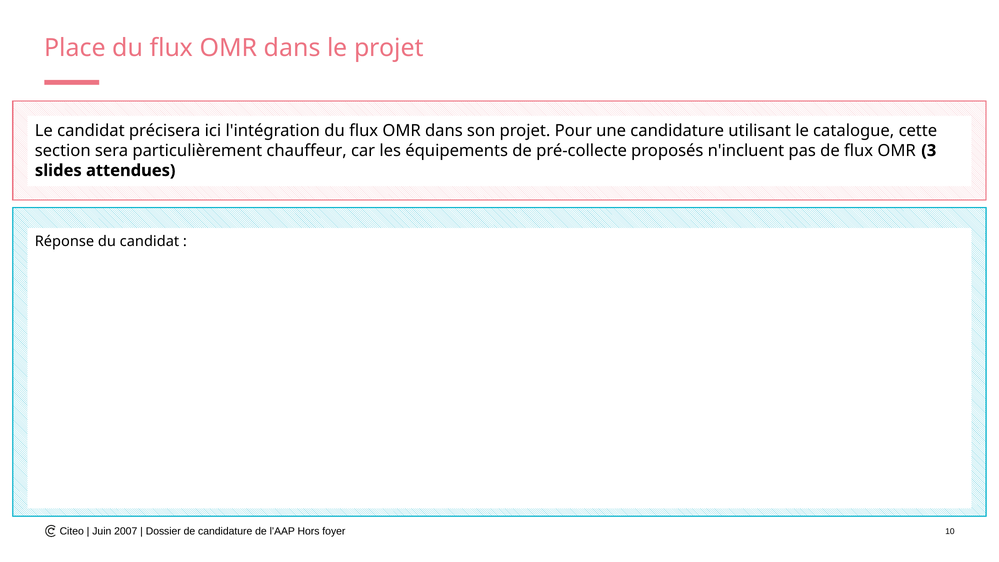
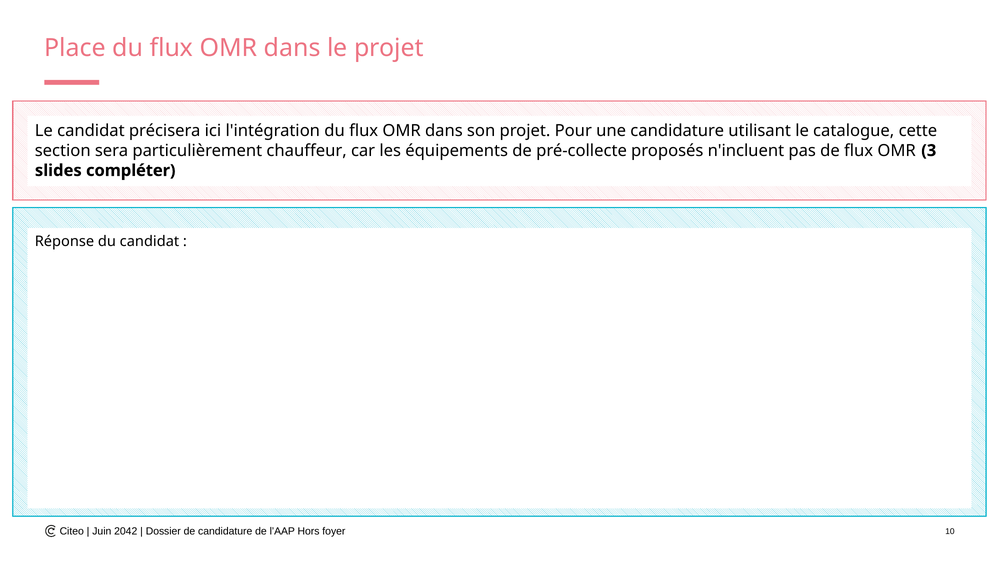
attendues: attendues -> compléter
2007: 2007 -> 2042
